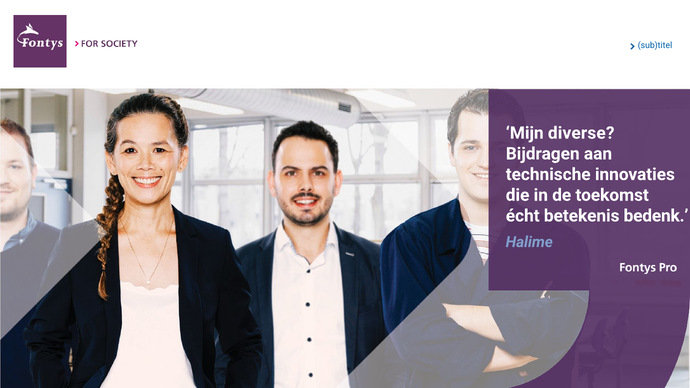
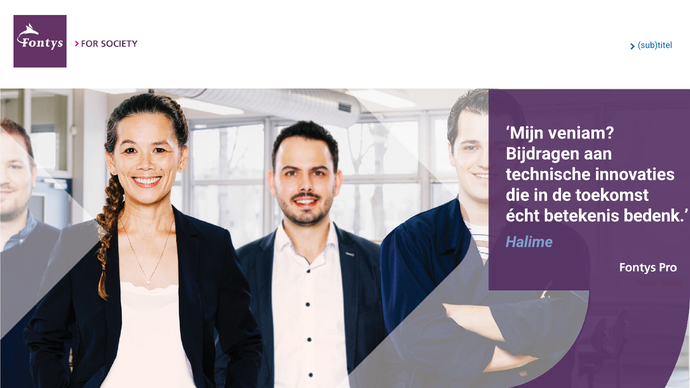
diverse: diverse -> veniam
